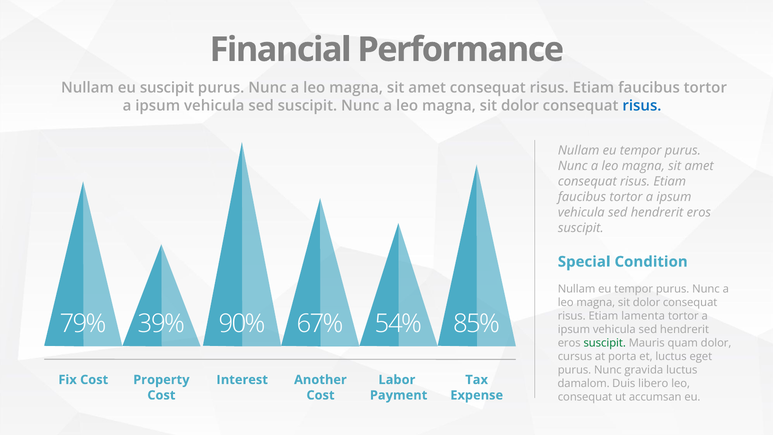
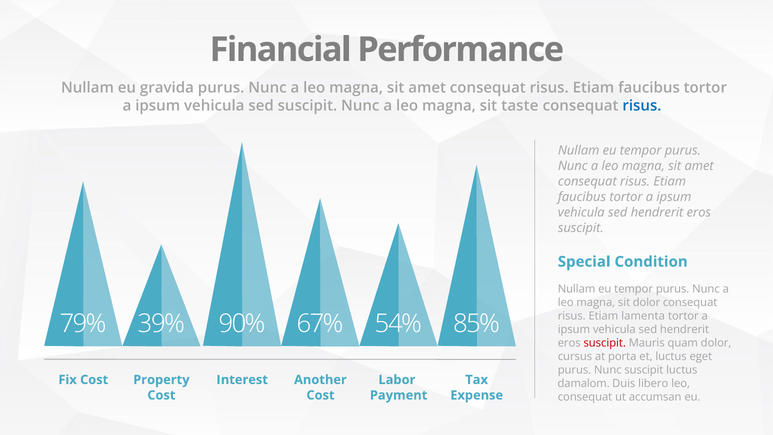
eu suscipit: suscipit -> gravida
dolor at (520, 106): dolor -> taste
suscipit at (605, 343) colour: green -> red
Nunc gravida: gravida -> suscipit
